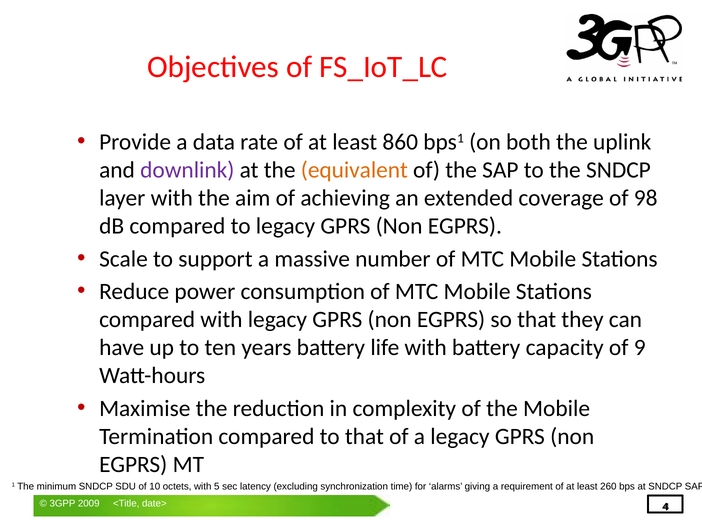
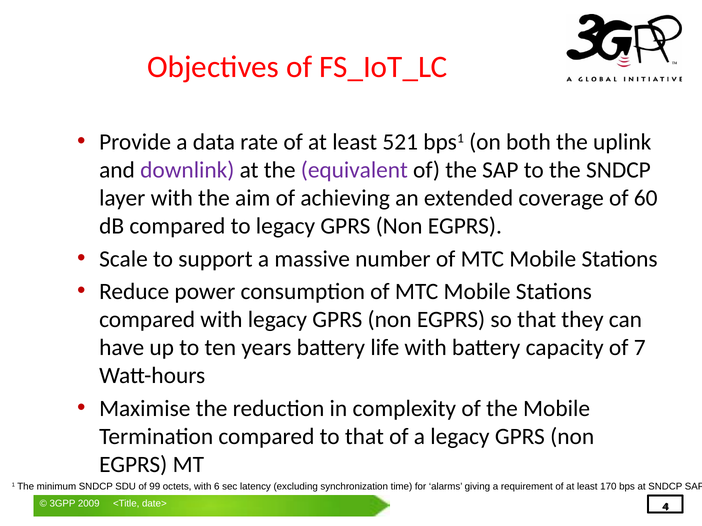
860: 860 -> 521
equivalent colour: orange -> purple
98: 98 -> 60
9: 9 -> 7
10: 10 -> 99
5: 5 -> 6
260: 260 -> 170
